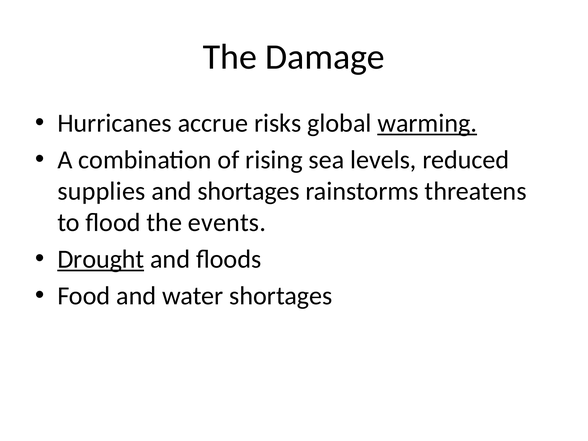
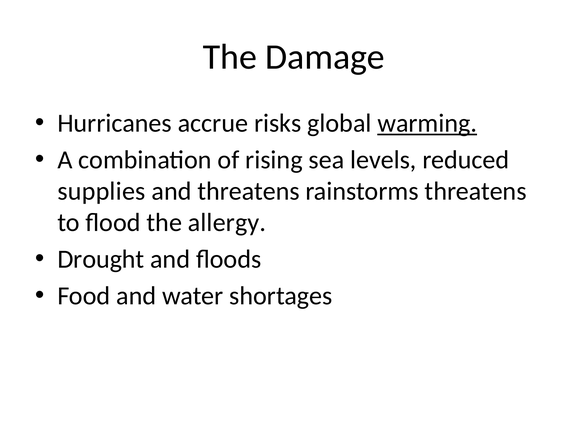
and shortages: shortages -> threatens
events: events -> allergy
Drought underline: present -> none
